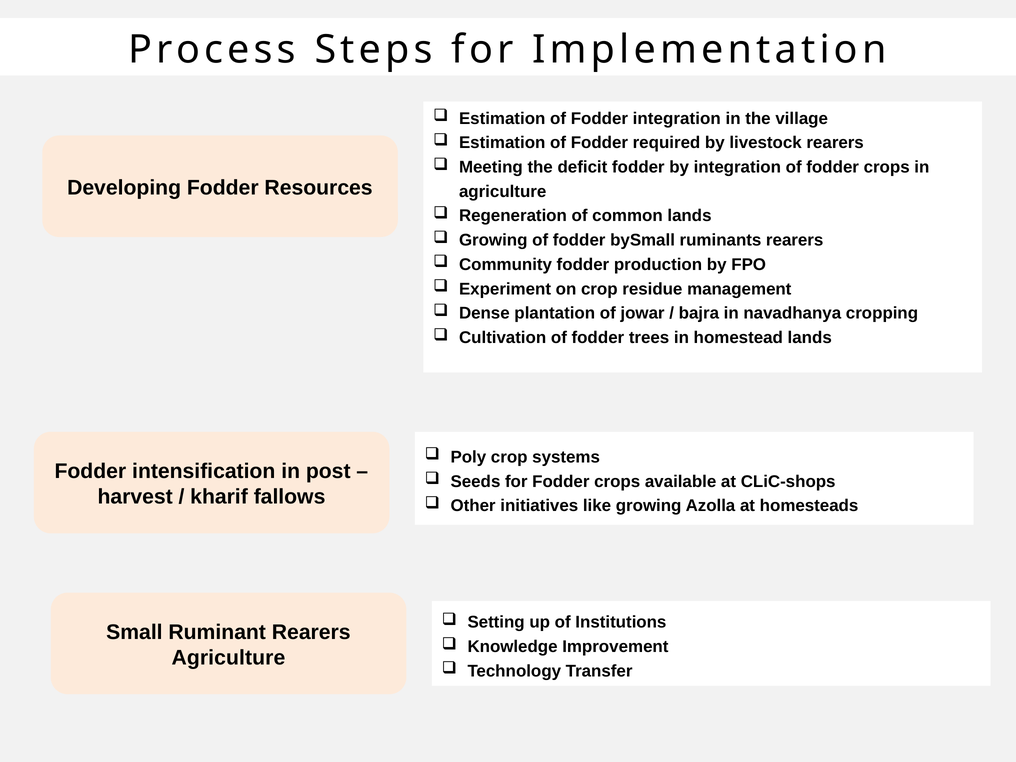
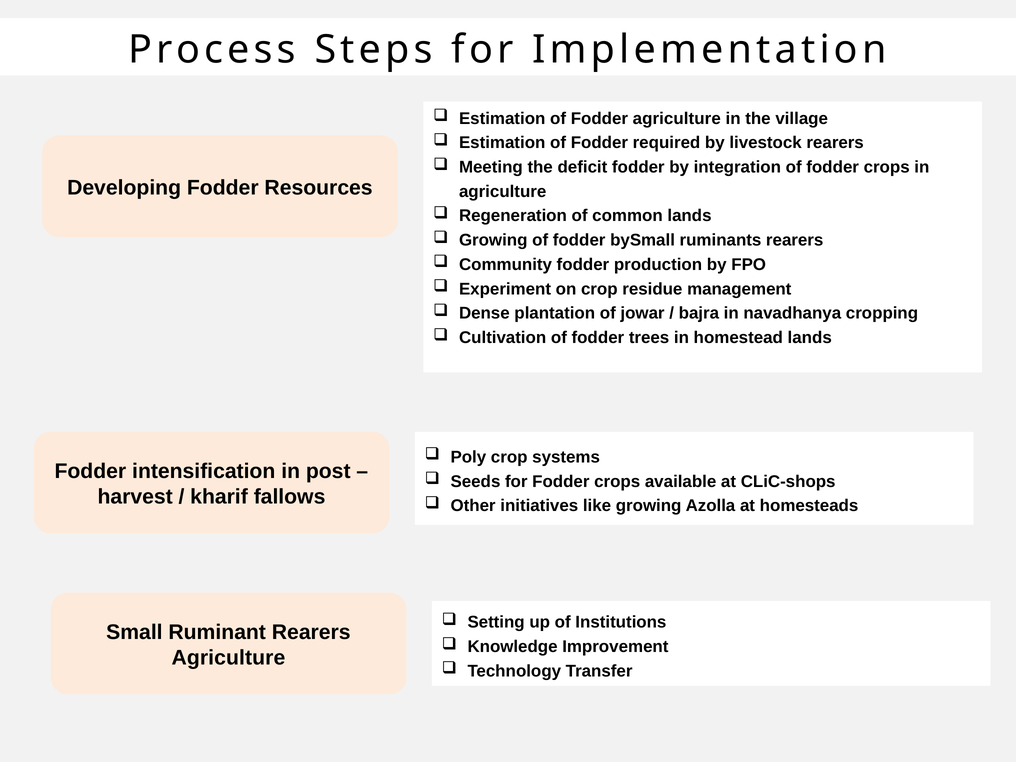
Fodder integration: integration -> agriculture
